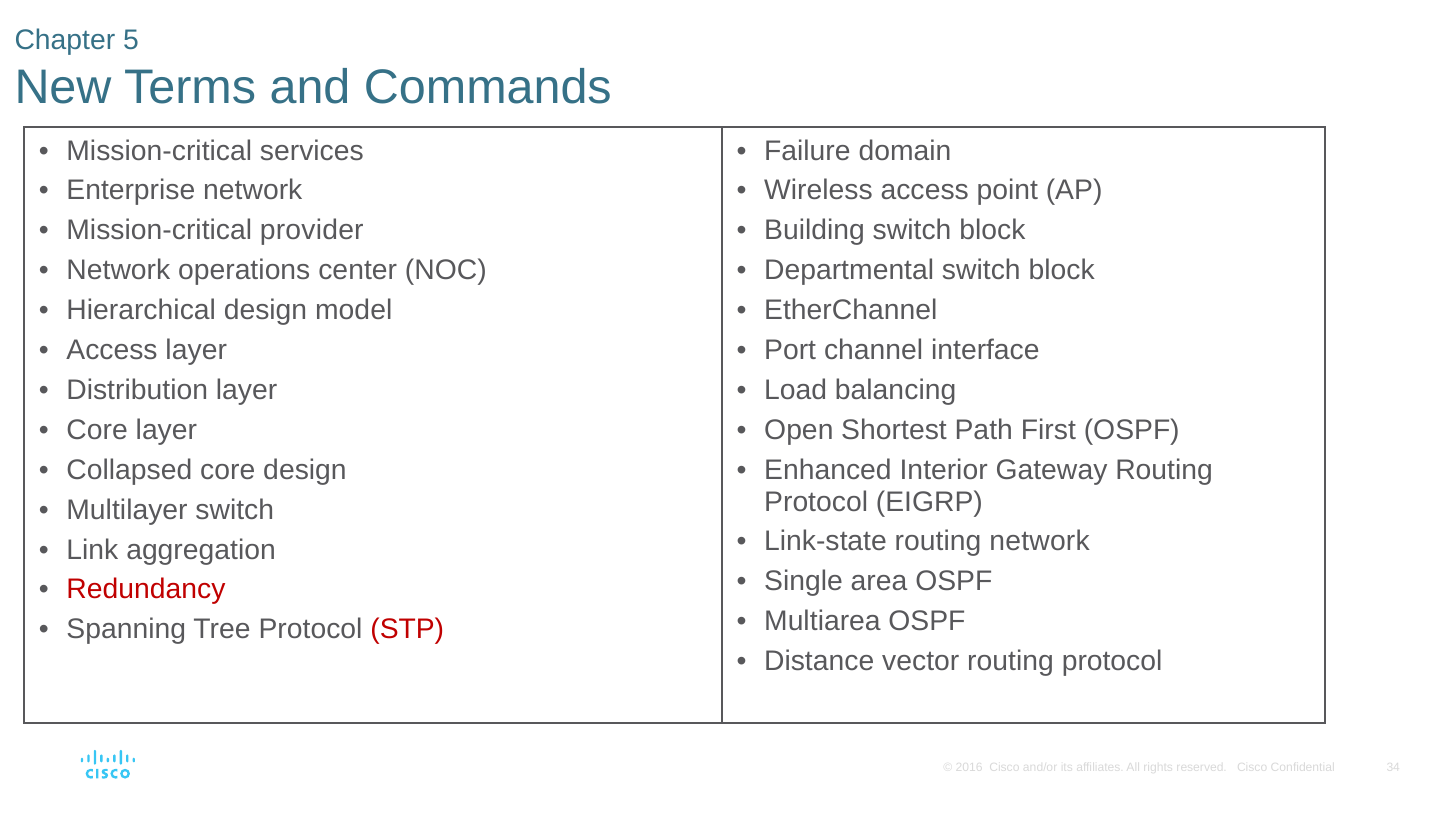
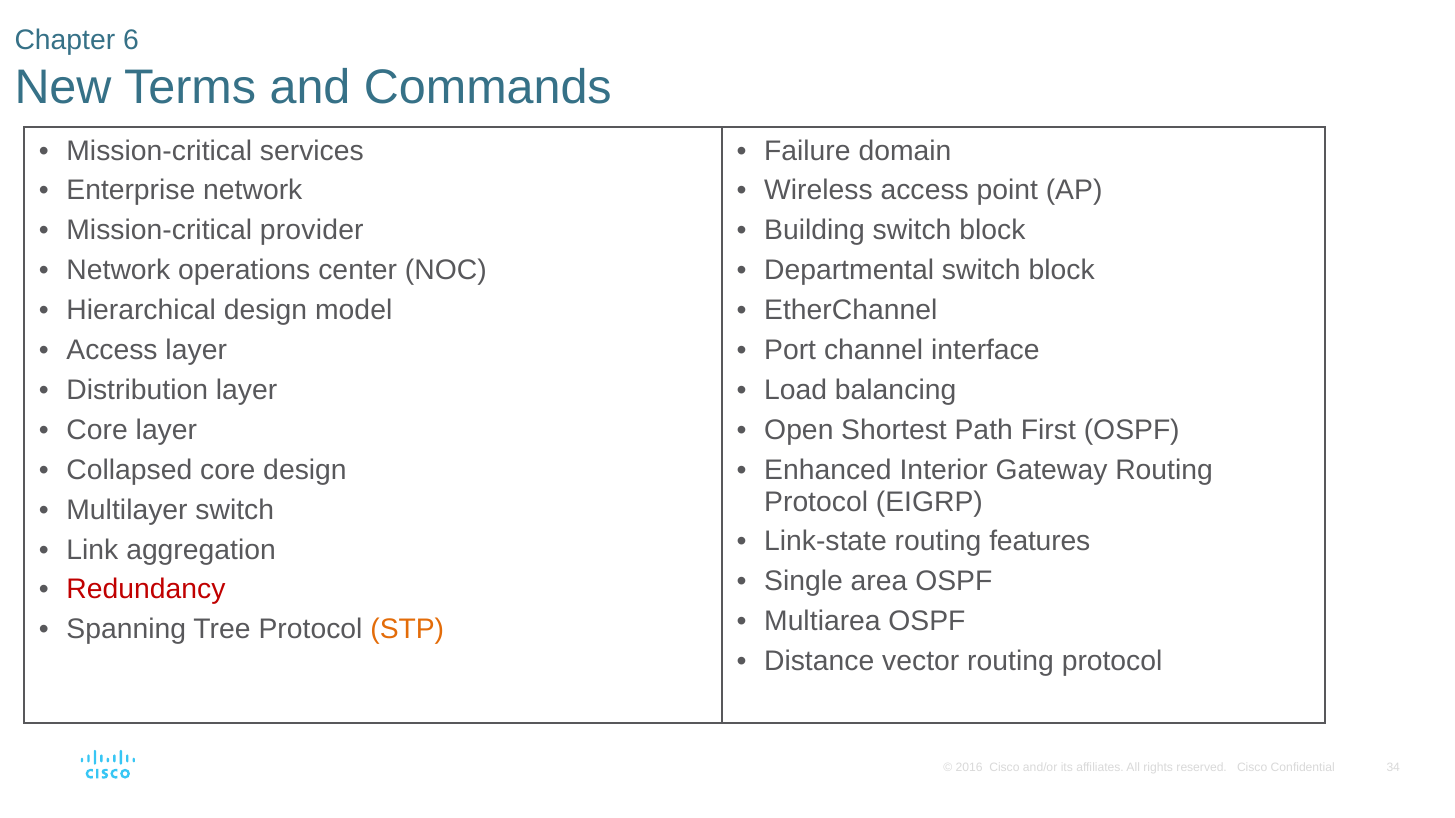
5: 5 -> 6
routing network: network -> features
STP colour: red -> orange
